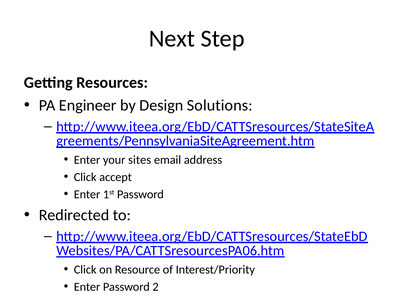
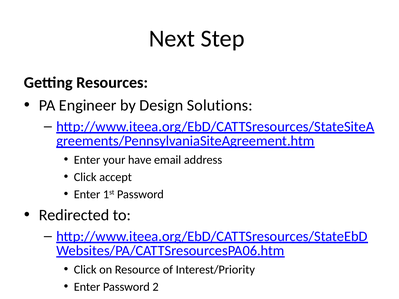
sites: sites -> have
